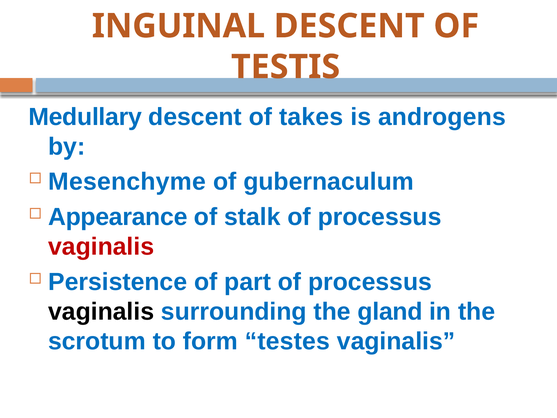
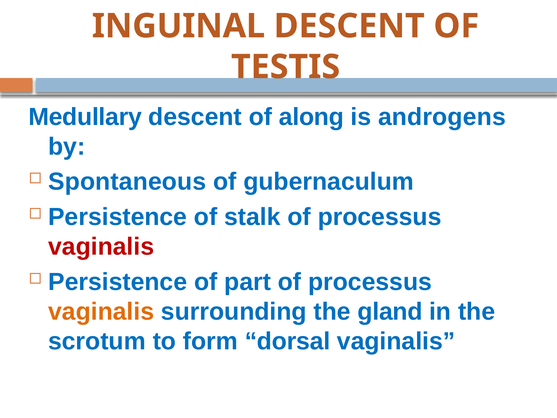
takes: takes -> along
Mesenchyme: Mesenchyme -> Spontaneous
Appearance at (118, 217): Appearance -> Persistence
vaginalis at (101, 311) colour: black -> orange
testes: testes -> dorsal
